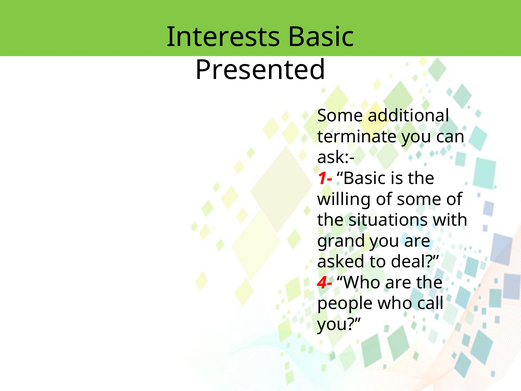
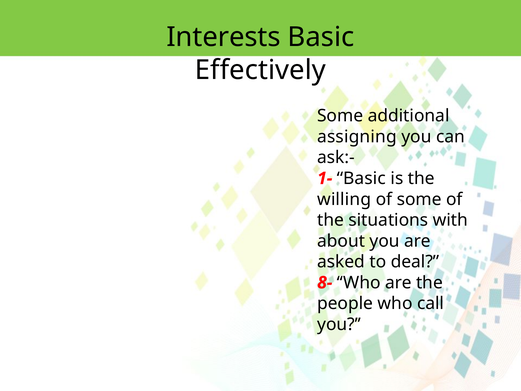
Presented: Presented -> Effectively
terminate: terminate -> assigning
grand: grand -> about
4-: 4- -> 8-
